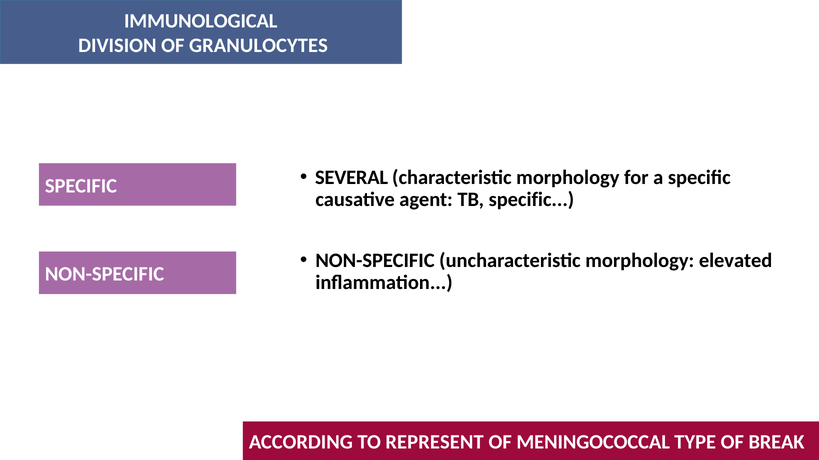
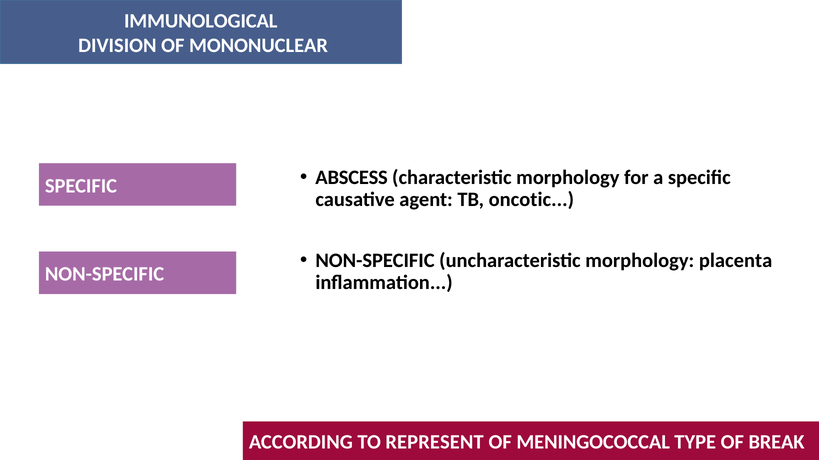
GRANULOCYTES: GRANULOCYTES -> MONONUCLEAR
SEVERAL: SEVERAL -> ABSCESS
TB specific: specific -> oncotic
elevated: elevated -> placenta
